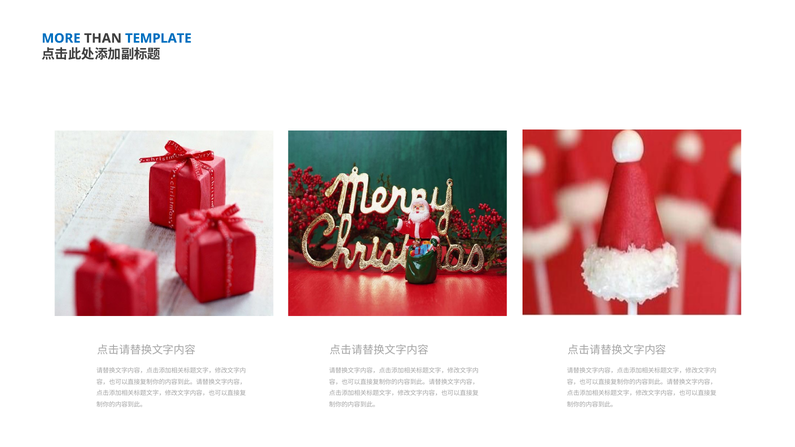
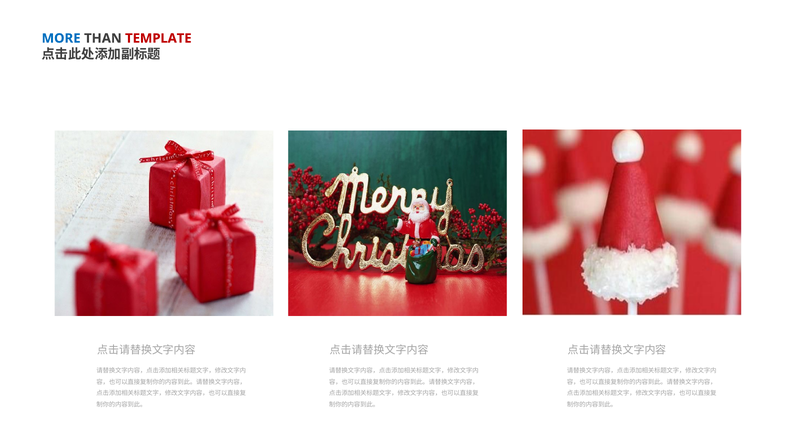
TEMPLATE colour: blue -> red
